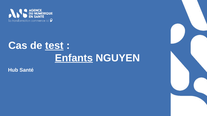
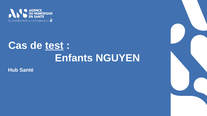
Enfants underline: present -> none
